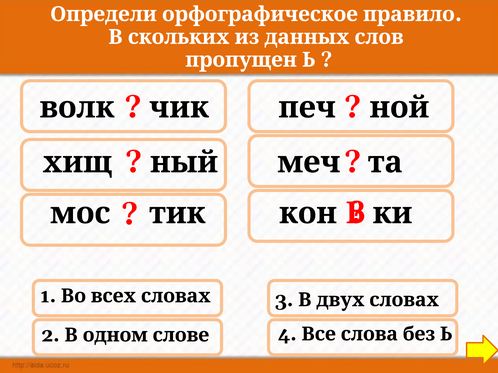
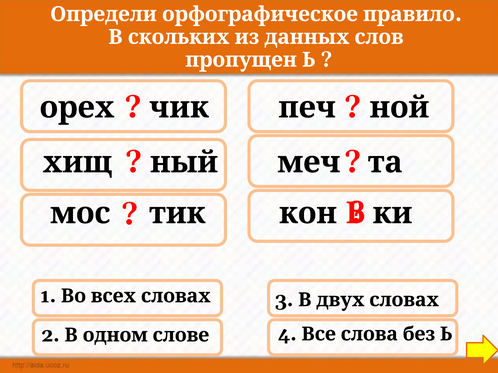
волк: волк -> орех
